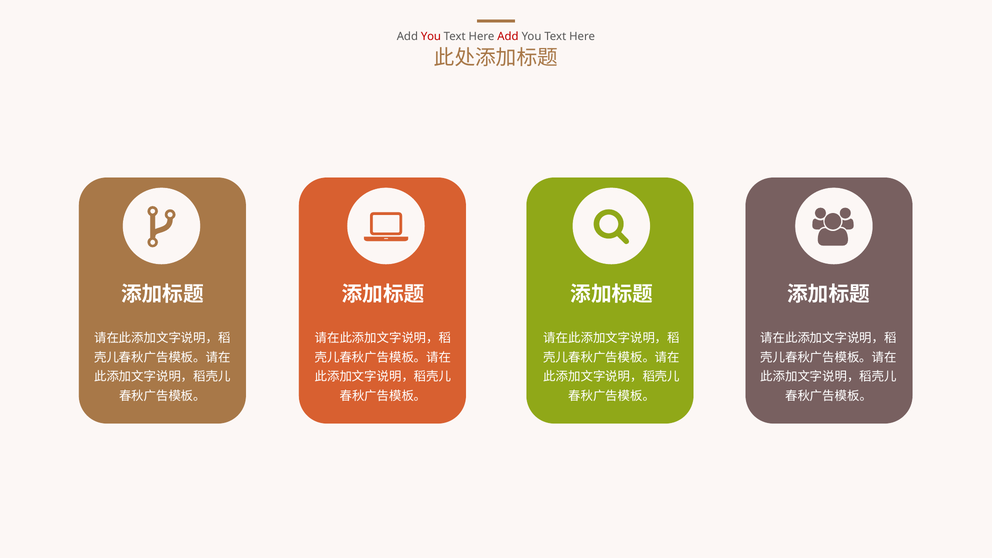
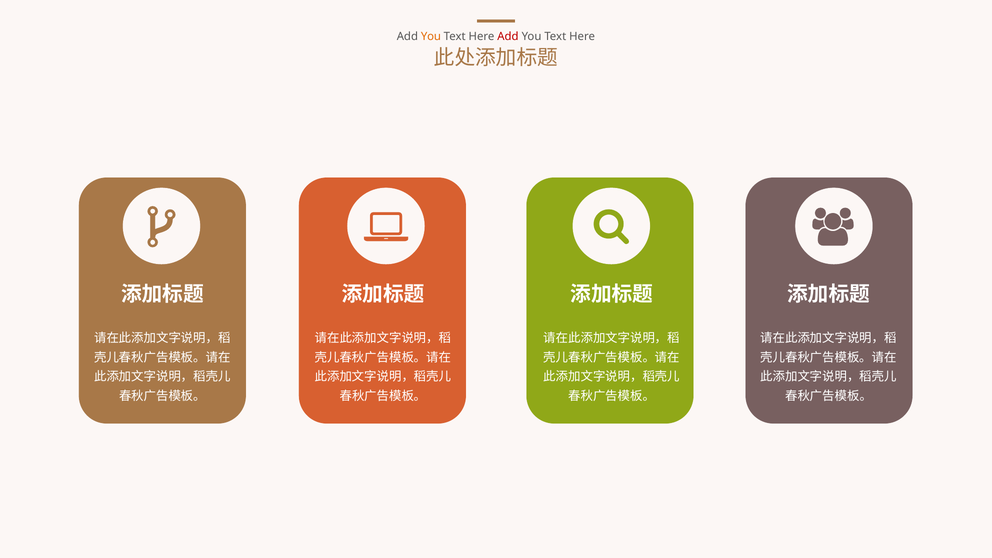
You at (431, 36) colour: red -> orange
